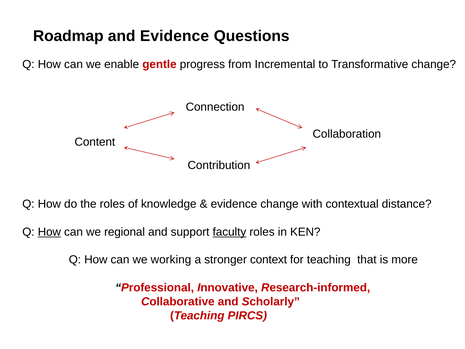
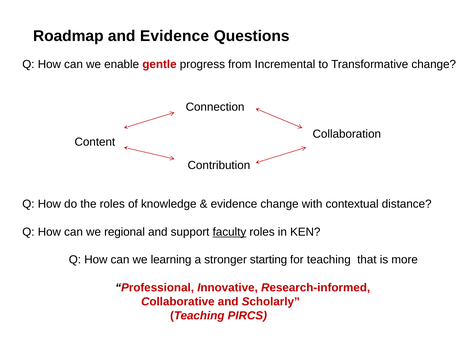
How at (49, 232) underline: present -> none
working: working -> learning
context: context -> starting
